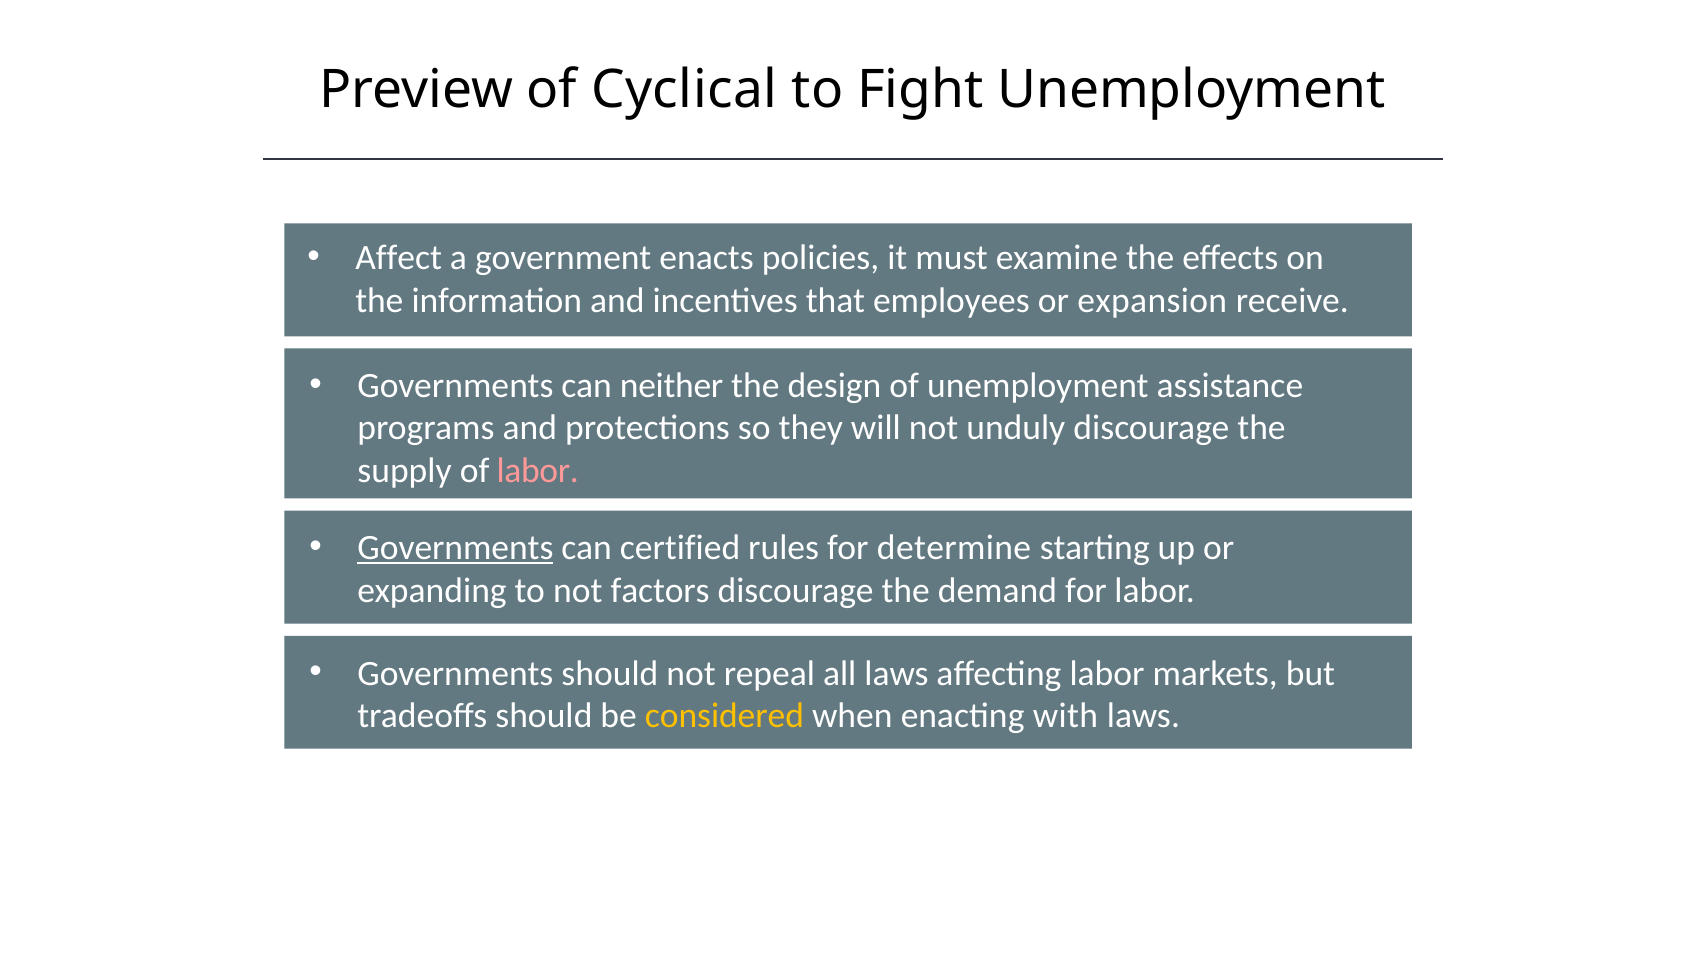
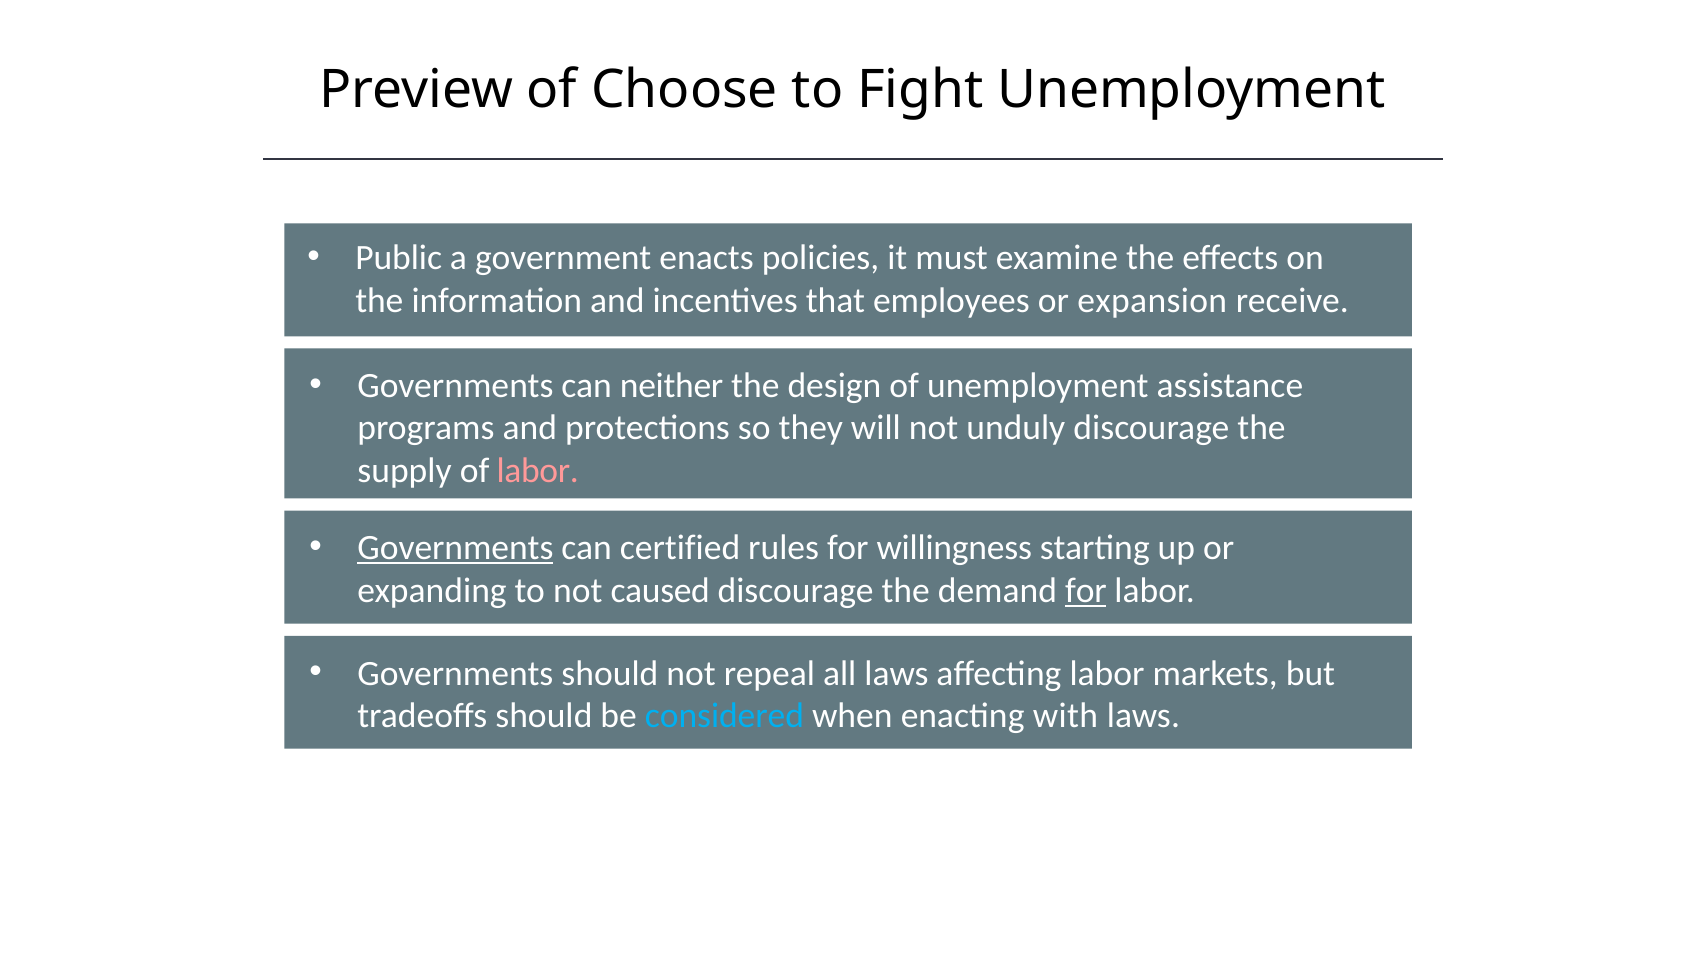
Cyclical: Cyclical -> Choose
Affect: Affect -> Public
determine: determine -> willingness
factors: factors -> caused
for at (1086, 590) underline: none -> present
considered colour: yellow -> light blue
